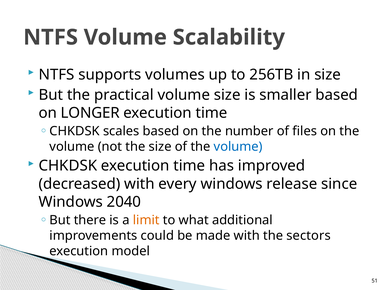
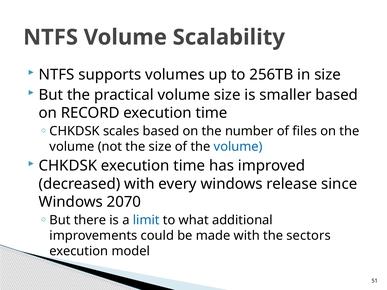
LONGER: LONGER -> RECORD
2040: 2040 -> 2070
limit colour: orange -> blue
